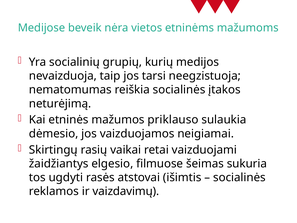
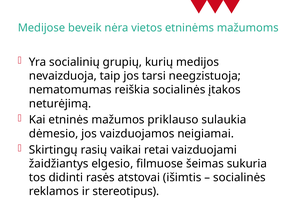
ugdyti: ugdyti -> didinti
vaizdavimų: vaizdavimų -> stereotipus
